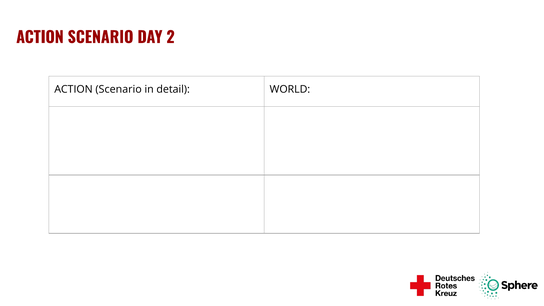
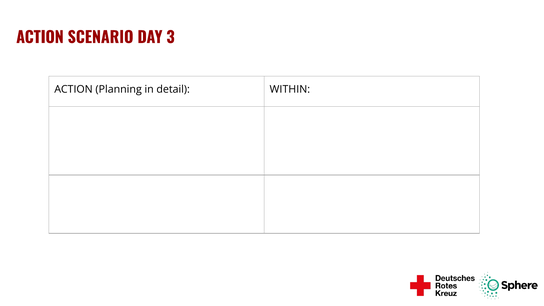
2: 2 -> 3
Scenario at (119, 89): Scenario -> Planning
WORLD: WORLD -> WITHIN
